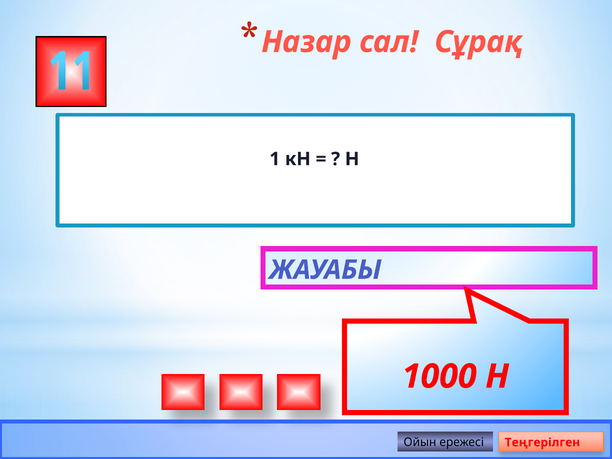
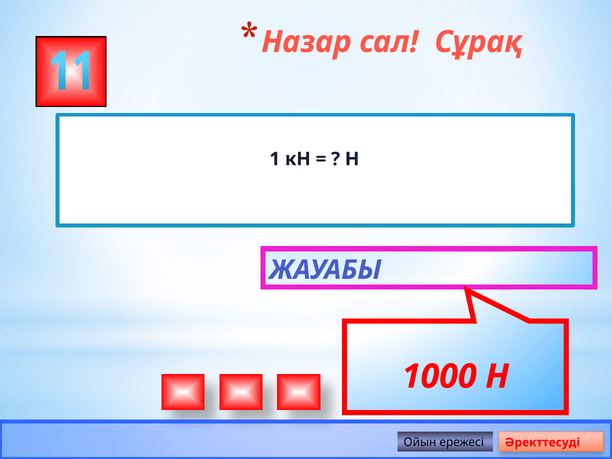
Теңгерілген: Теңгерілген -> Әректтесуді
